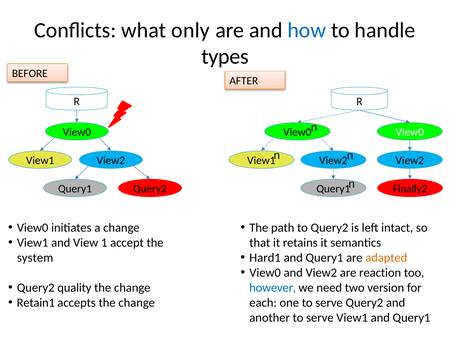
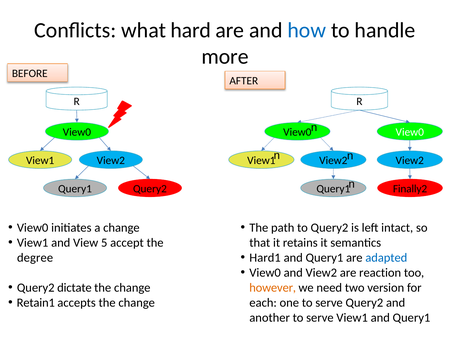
only: only -> hard
types: types -> more
1: 1 -> 5
adapted colour: orange -> blue
system: system -> degree
quality: quality -> dictate
however colour: blue -> orange
